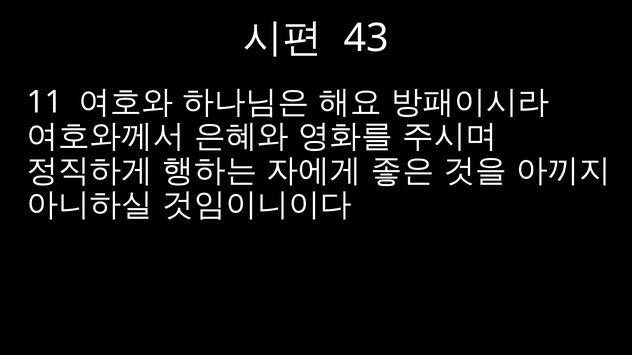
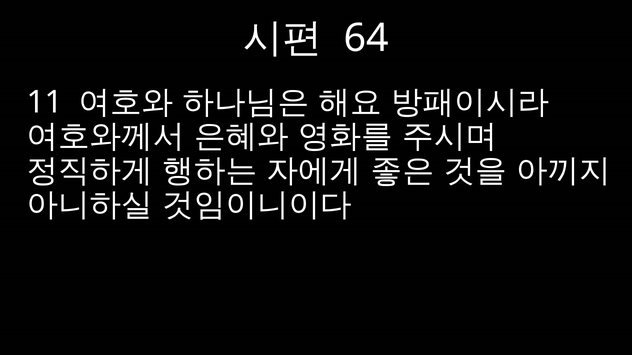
43: 43 -> 64
